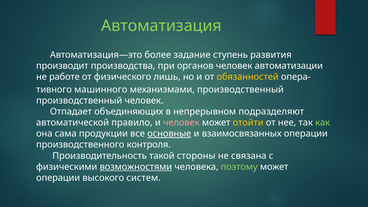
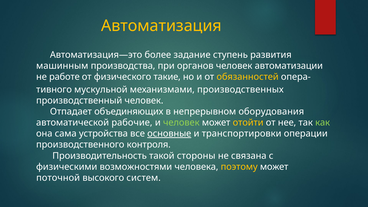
Автоматизация colour: light green -> yellow
производит: производит -> машинным
лишь: лишь -> такие
машинного: машинного -> мускульной
механизмами производственный: производственный -> производственных
подразделяют: подразделяют -> оборудования
правило: правило -> рабочие
человек at (181, 123) colour: pink -> light green
продукции: продукции -> устройства
взаимосвязанных: взаимосвязанных -> транспортировки
возможностями underline: present -> none
поэтому colour: light green -> yellow
операции at (58, 178): операции -> поточной
